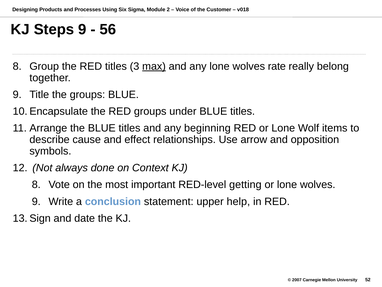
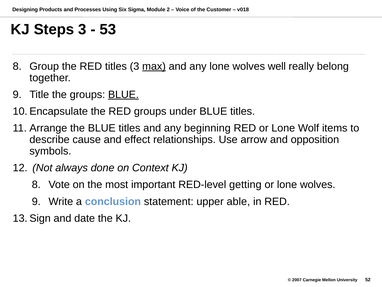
Steps 9: 9 -> 3
56: 56 -> 53
rate: rate -> well
BLUE at (123, 94) underline: none -> present
help: help -> able
